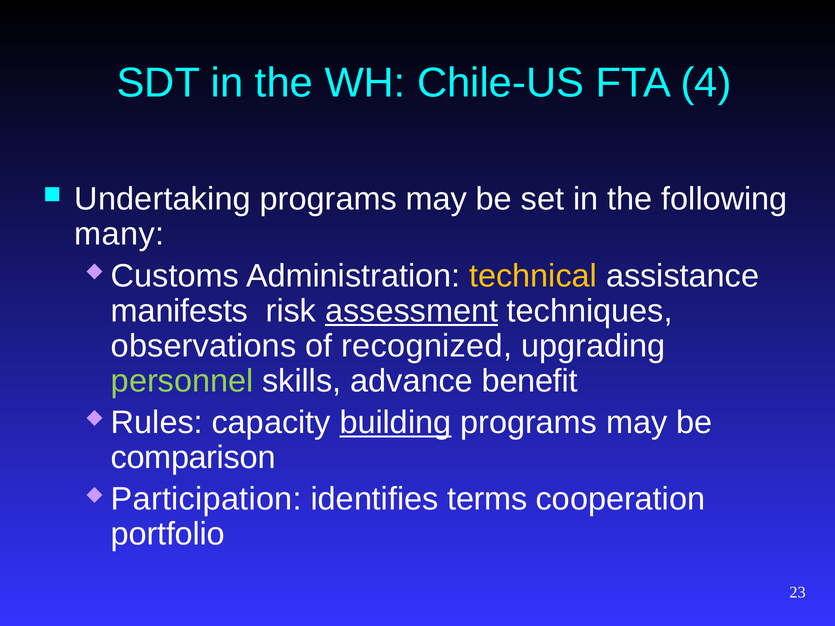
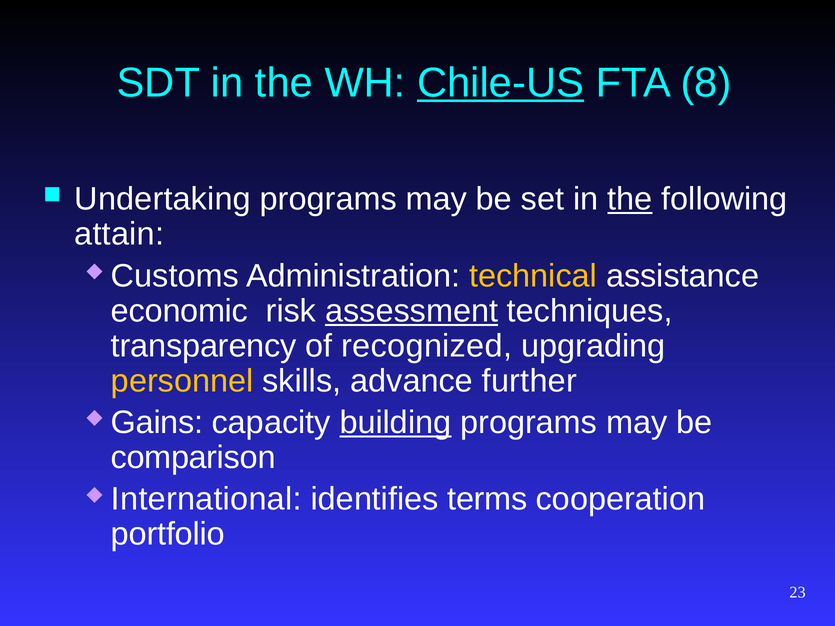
Chile-US underline: none -> present
4: 4 -> 8
the at (630, 199) underline: none -> present
many: many -> attain
manifests: manifests -> economic
observations: observations -> transparency
personnel colour: light green -> yellow
benefit: benefit -> further
Rules: Rules -> Gains
Participation: Participation -> International
